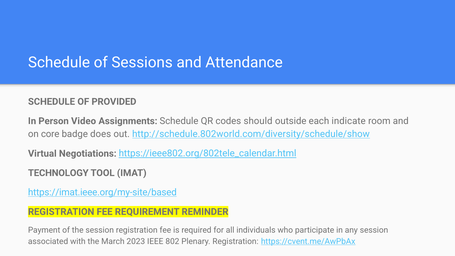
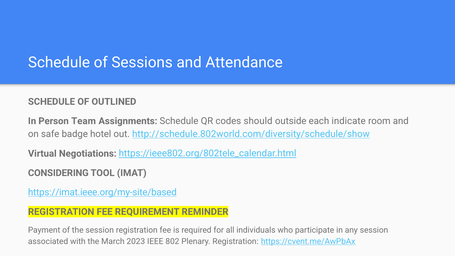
PROVIDED: PROVIDED -> OUTLINED
Video: Video -> Team
core: core -> safe
does: does -> hotel
TECHNOLOGY: TECHNOLOGY -> CONSIDERING
